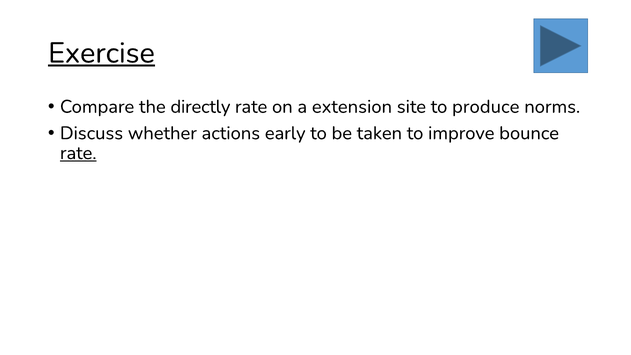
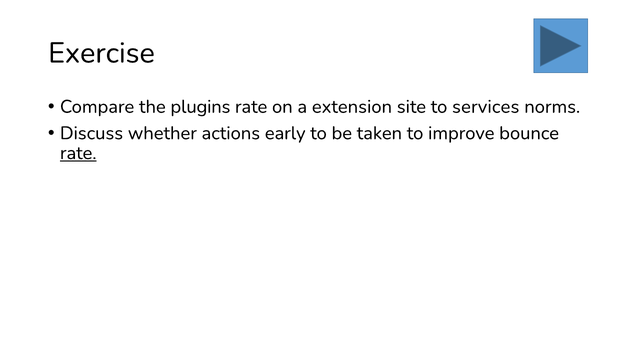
Exercise underline: present -> none
directly: directly -> plugins
produce: produce -> services
